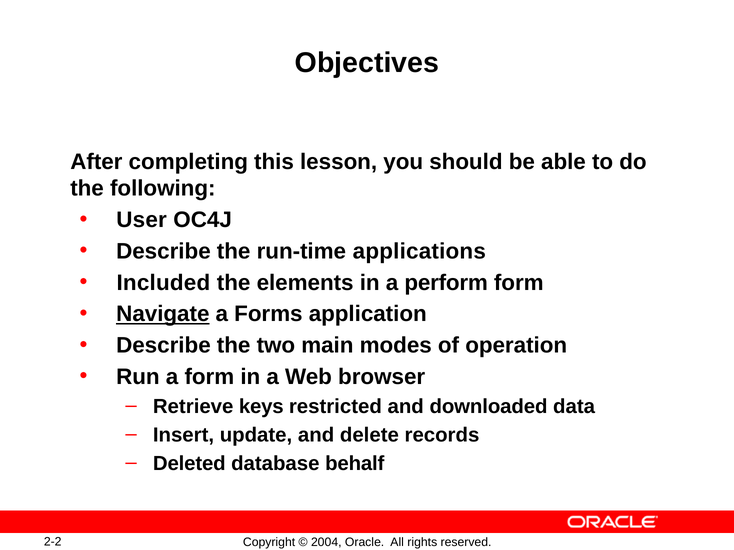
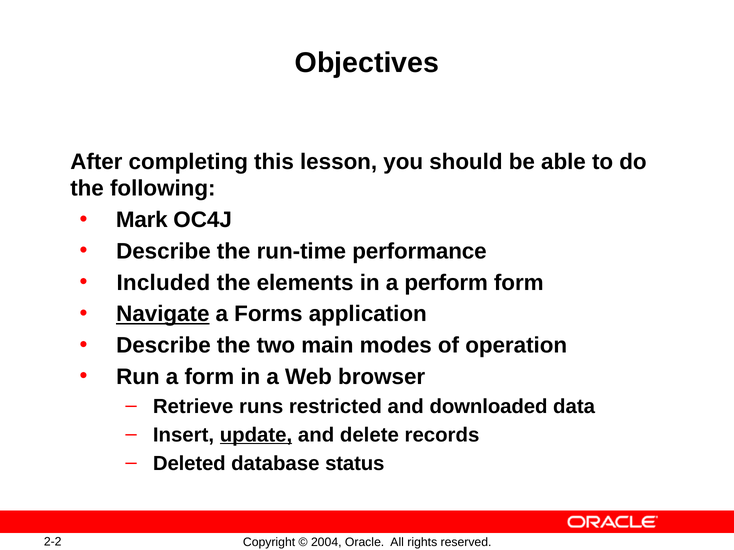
User: User -> Mark
applications: applications -> performance
keys: keys -> runs
update underline: none -> present
behalf: behalf -> status
